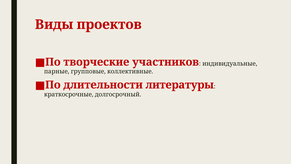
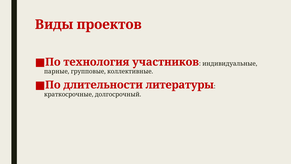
творческие: творческие -> технология
